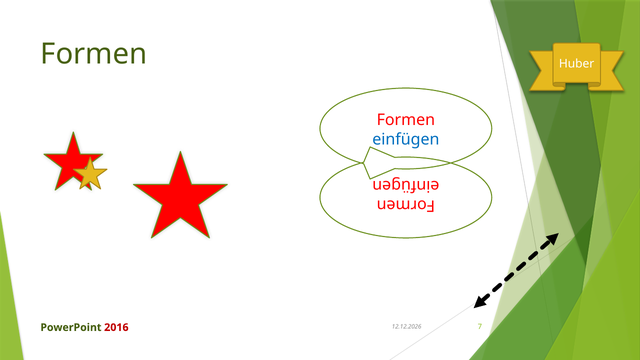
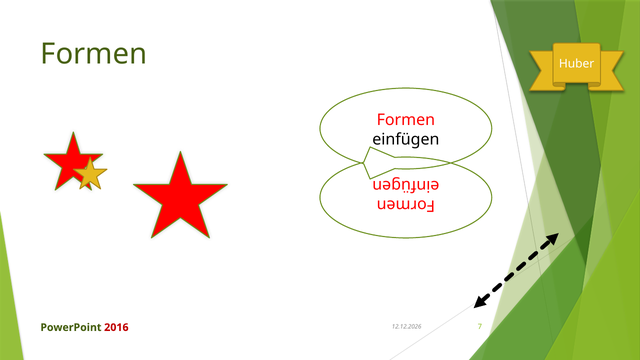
einfügen colour: blue -> black
